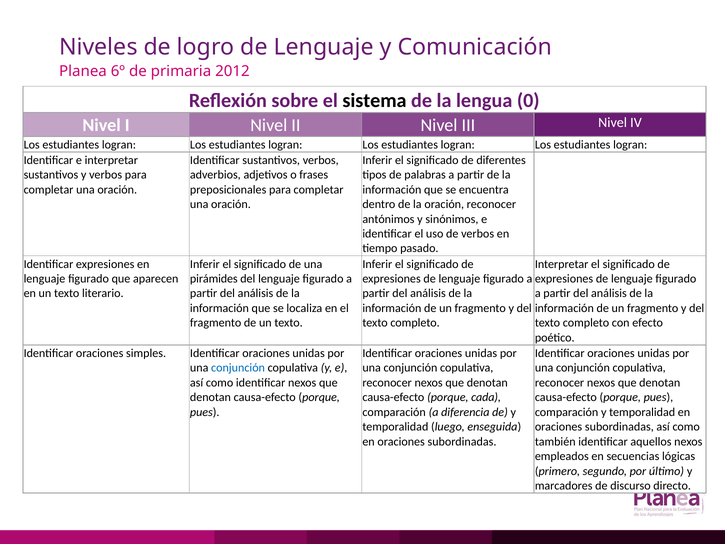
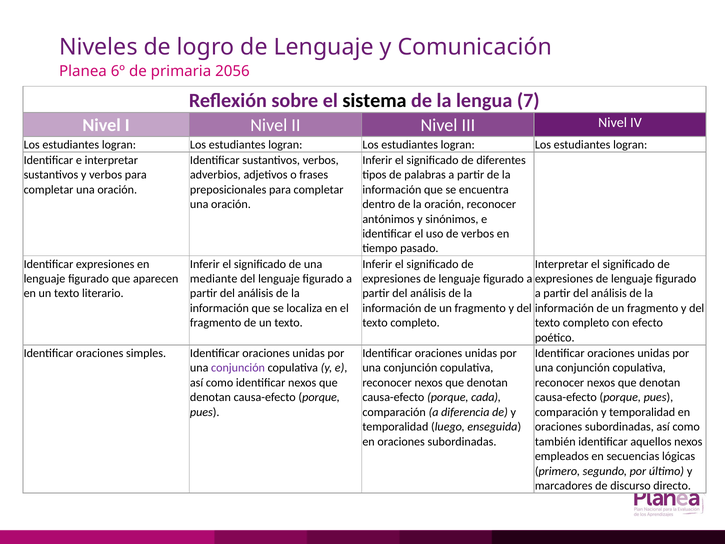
2012: 2012 -> 2056
0: 0 -> 7
pirámides: pirámides -> mediante
conjunción at (238, 368) colour: blue -> purple
